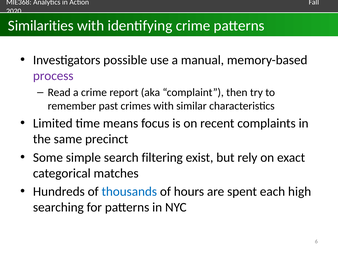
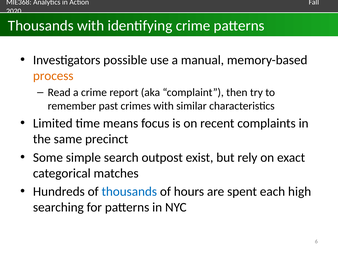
Similarities at (41, 26): Similarities -> Thousands
process colour: purple -> orange
filtering: filtering -> outpost
